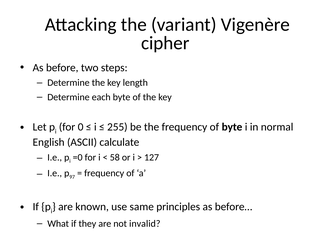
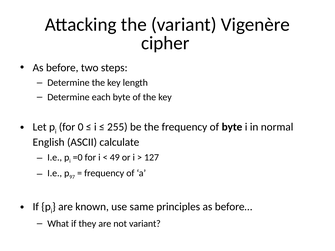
58: 58 -> 49
not invalid: invalid -> variant
